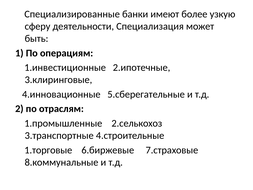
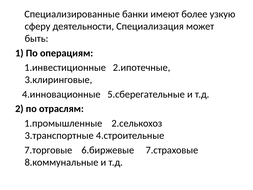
1.торговые: 1.торговые -> 7.торговые
